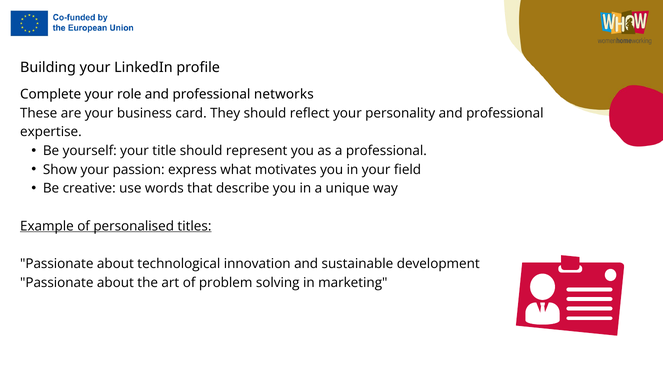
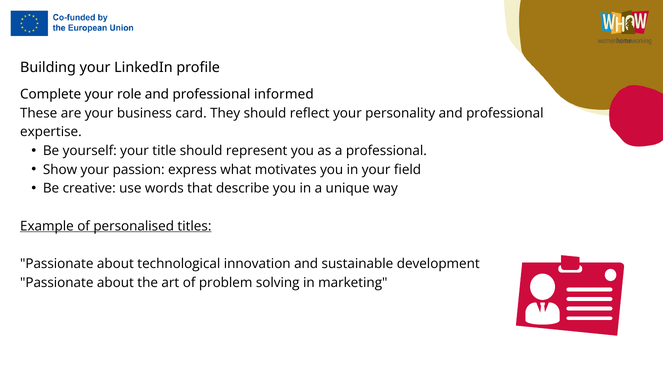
networks: networks -> informed
